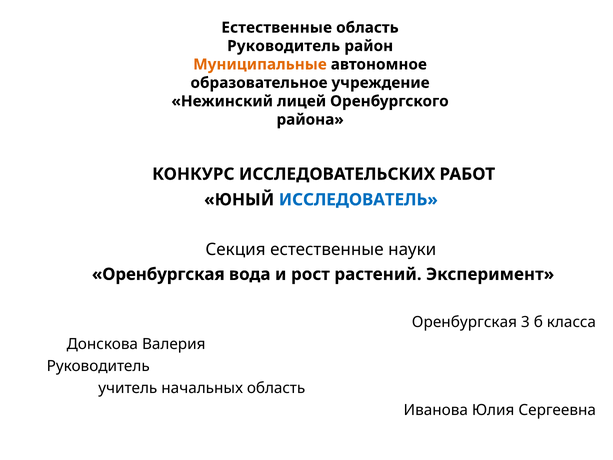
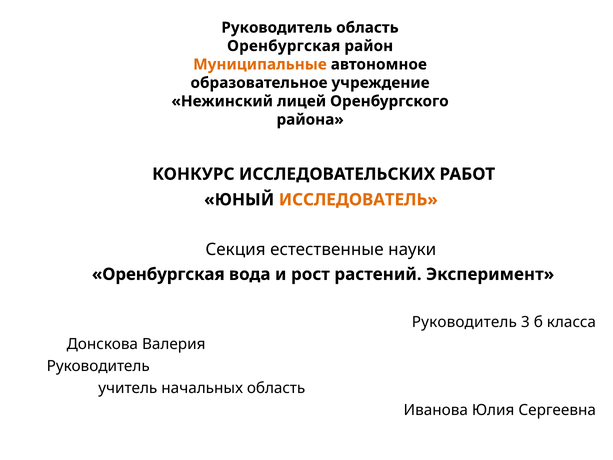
Естественные at (277, 28): Естественные -> Руководитель
Руководитель at (284, 46): Руководитель -> Оренбургская
ИССЛЕДОВАТЕЛЬ colour: blue -> orange
Оренбургская at (464, 322): Оренбургская -> Руководитель
